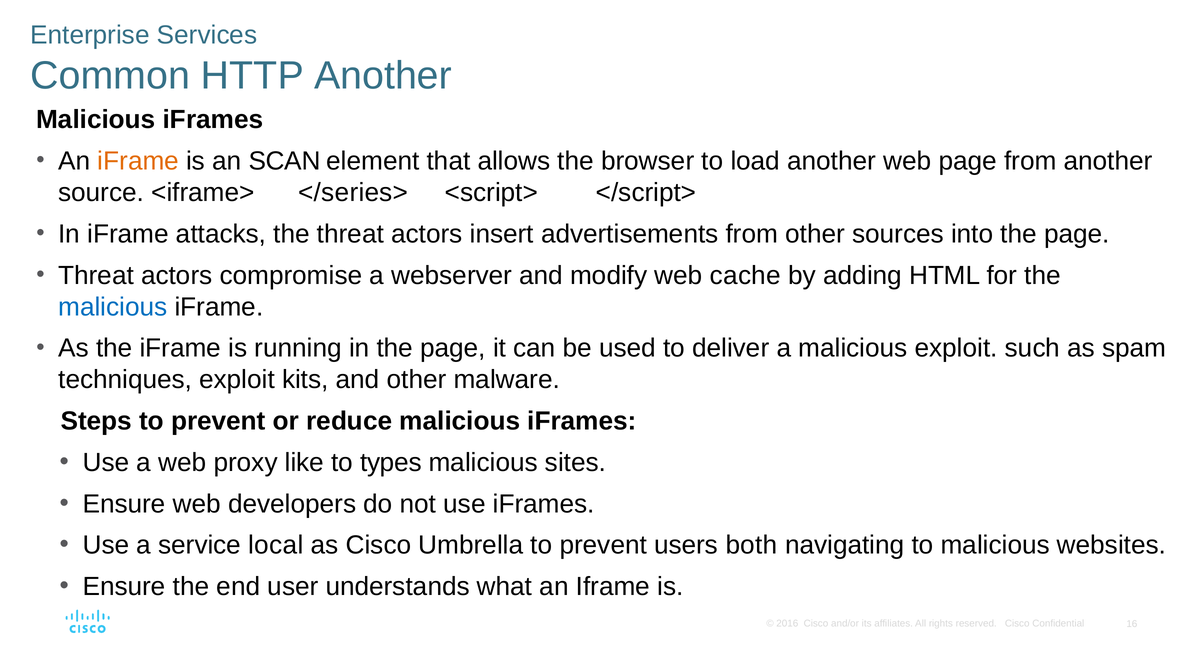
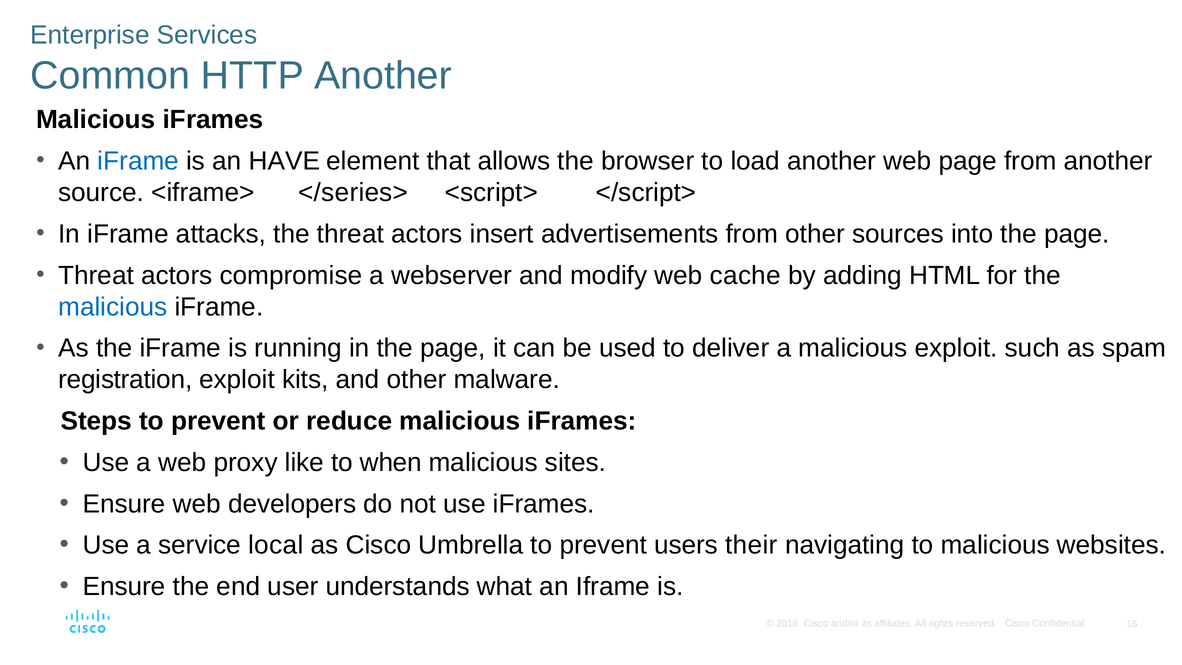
iFrame at (138, 161) colour: orange -> blue
SCAN: SCAN -> HAVE
techniques: techniques -> registration
types: types -> when
both: both -> their
